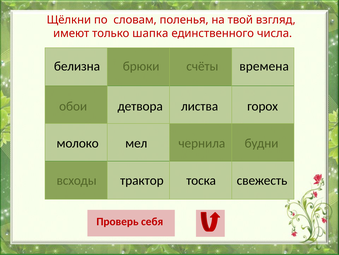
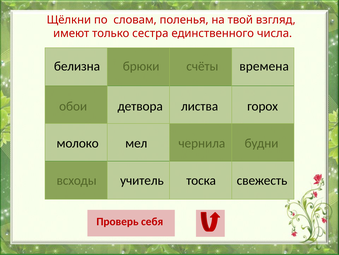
шапка: шапка -> сестра
трактор: трактор -> учитель
